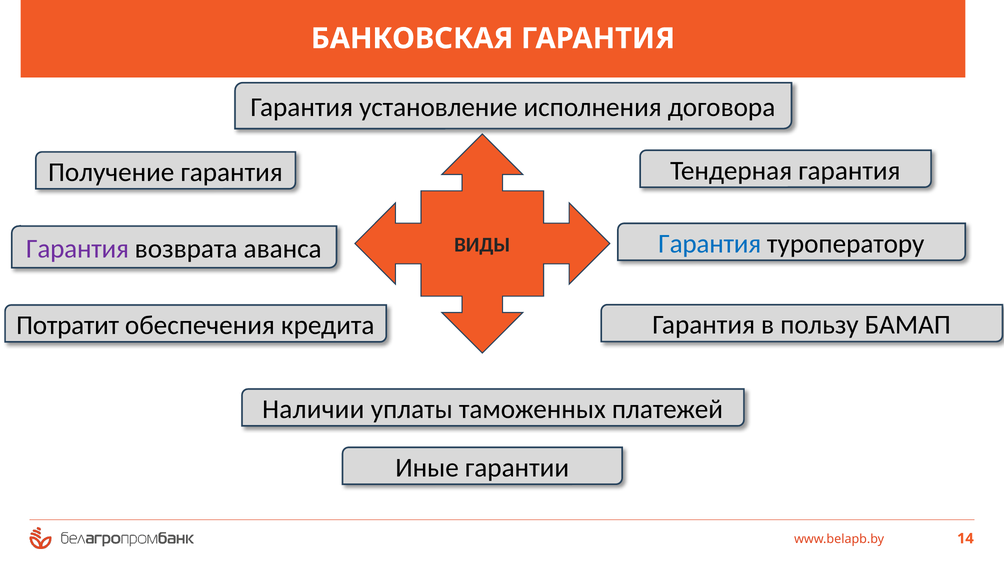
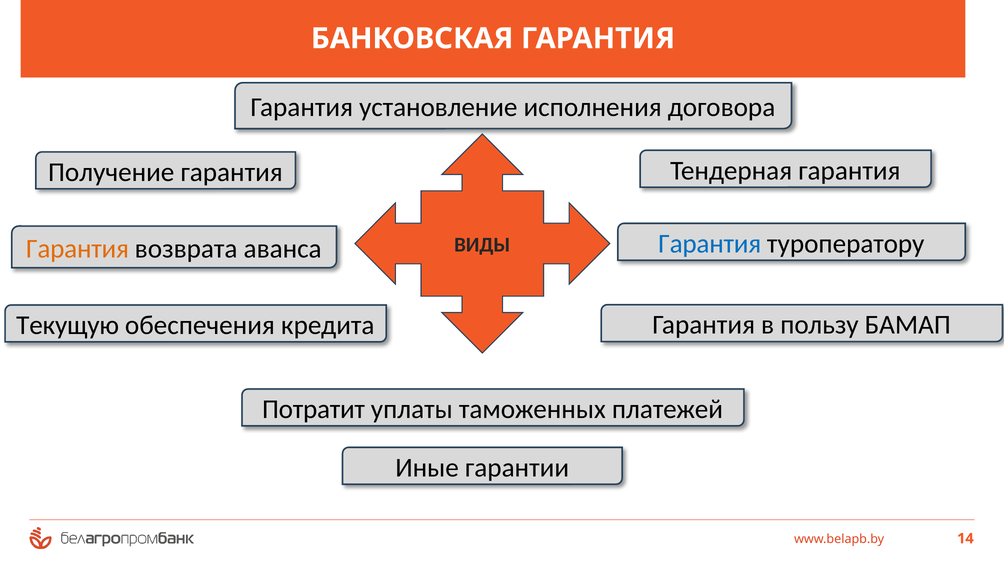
Гарантия at (77, 249) colour: purple -> orange
Потратит: Потратит -> Текущую
Наличии: Наличии -> Потратит
